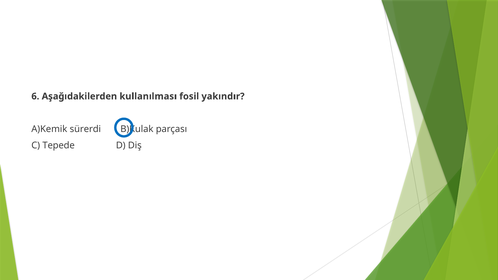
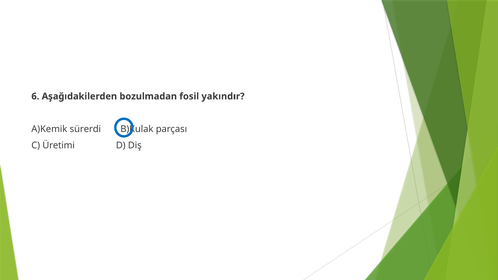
kullanılması: kullanılması -> bozulmadan
Tepede: Tepede -> Üretimi
